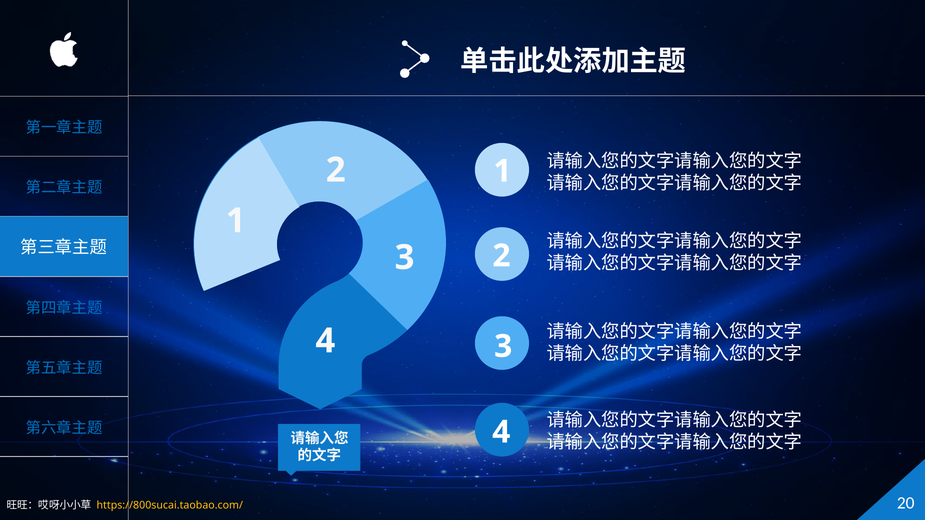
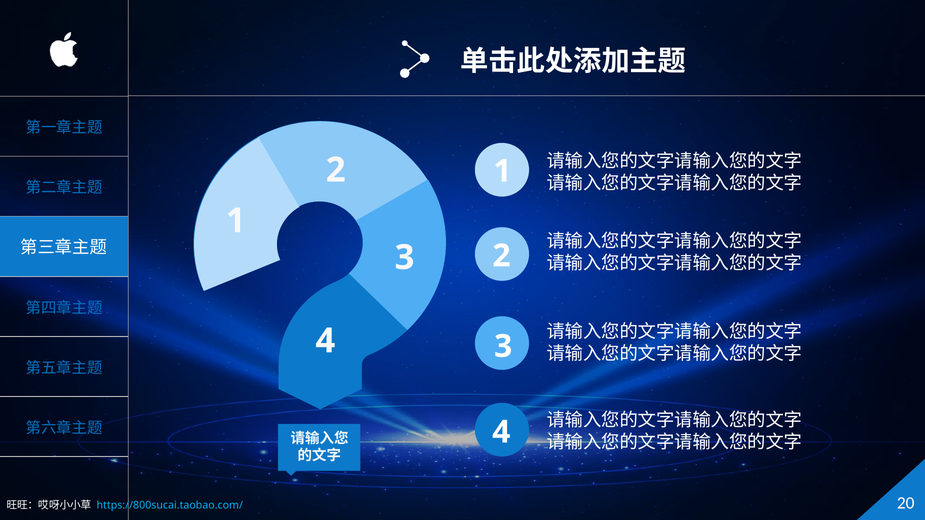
https://800sucai.taobao.com/ colour: yellow -> light blue
